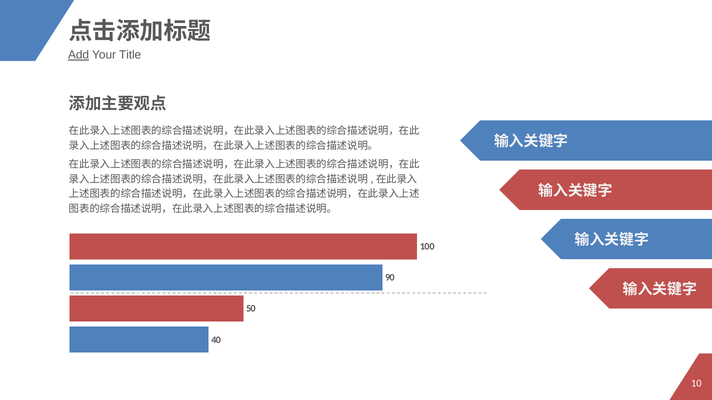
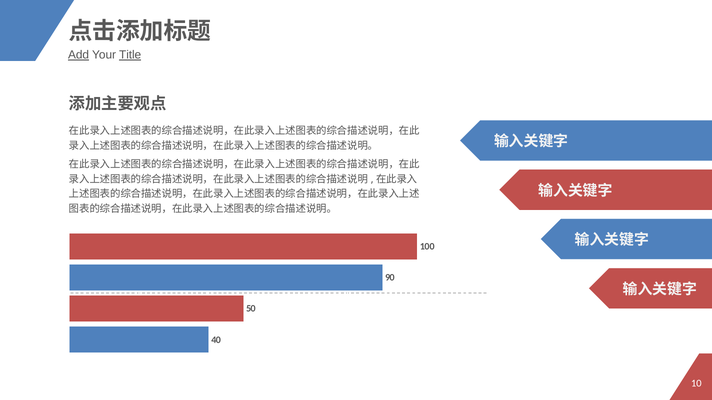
Title underline: none -> present
